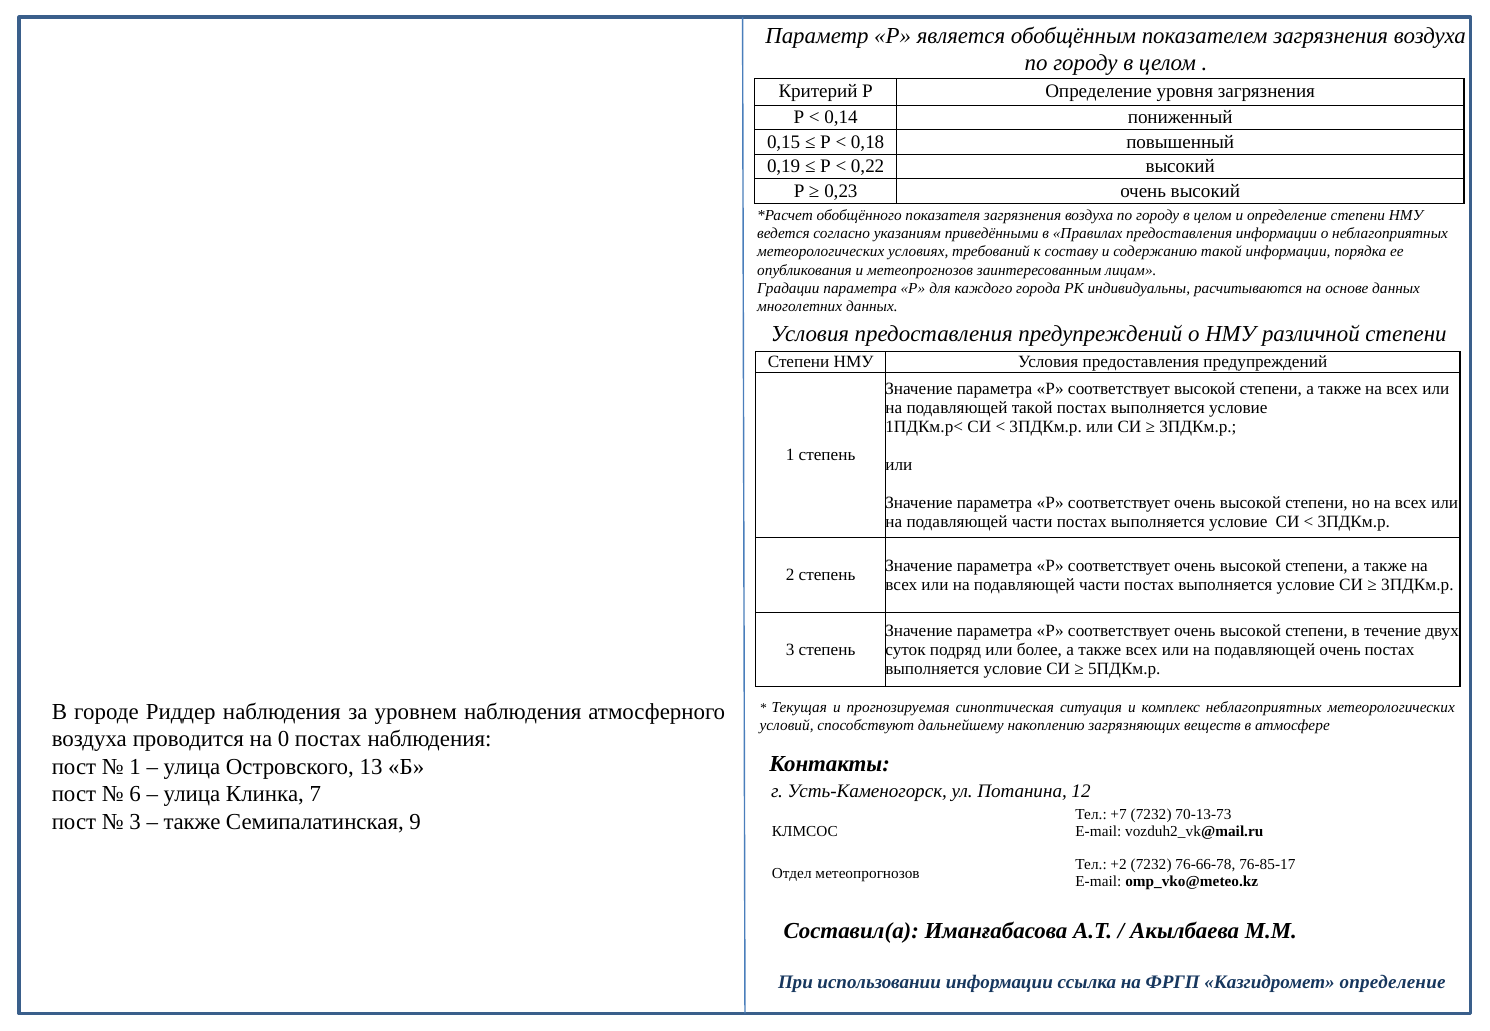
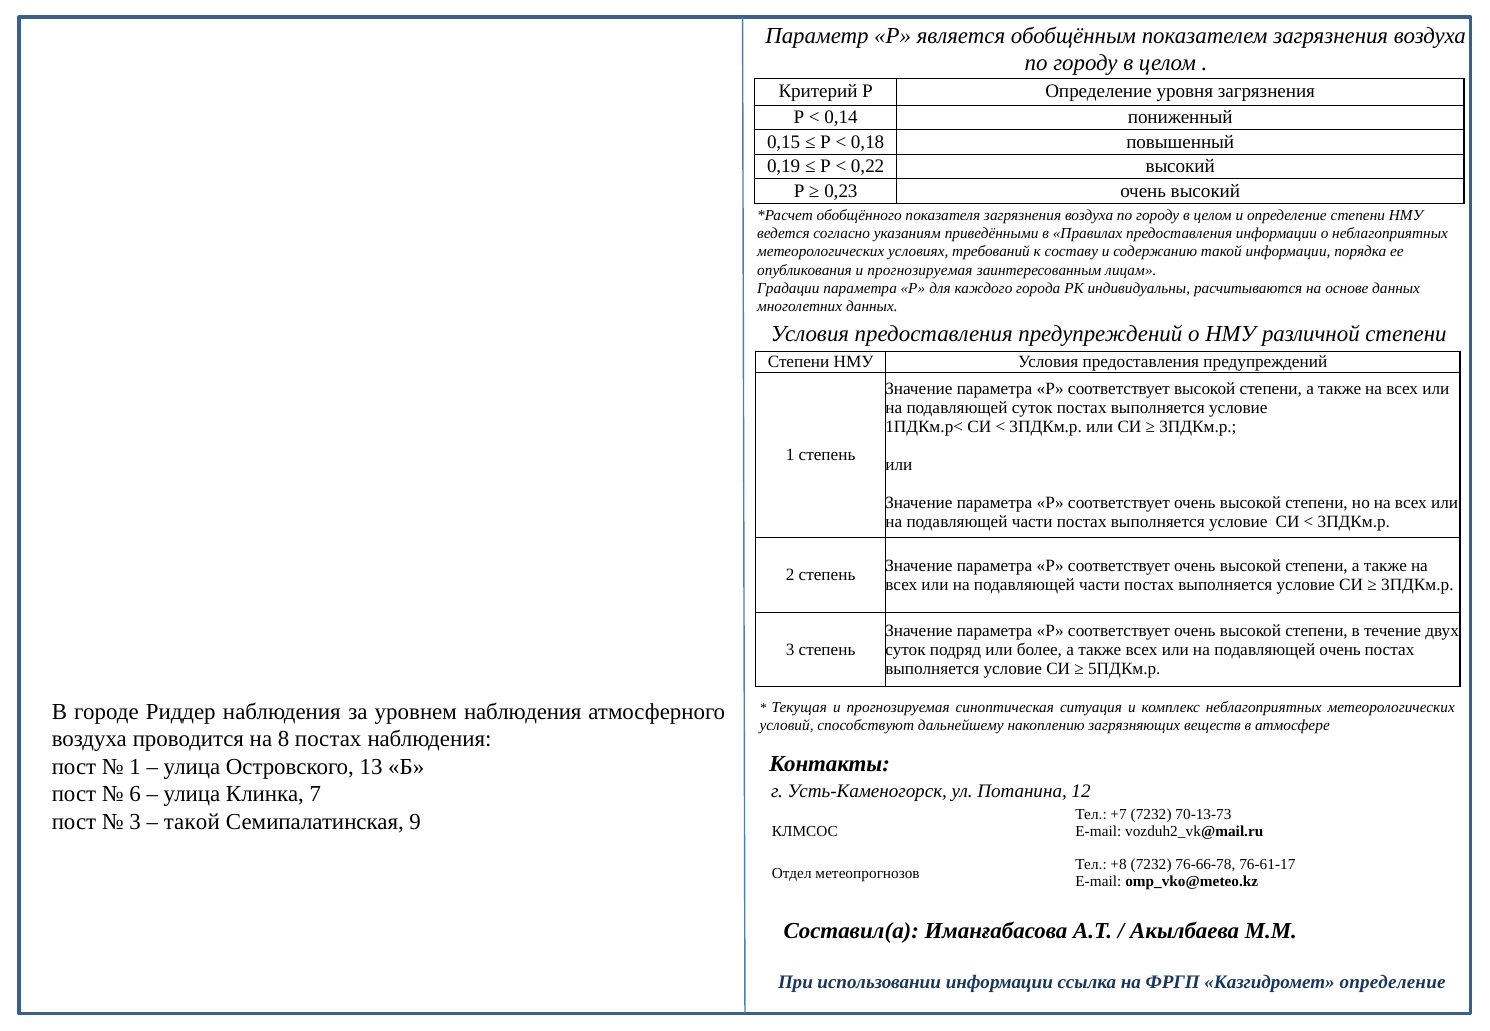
опубликования и метеопрогнозов: метеопрогнозов -> прогнозируемая
подавляющей такой: такой -> суток
0: 0 -> 8
также at (192, 822): также -> такой
+2: +2 -> +8
76-85-17: 76-85-17 -> 76-61-17
